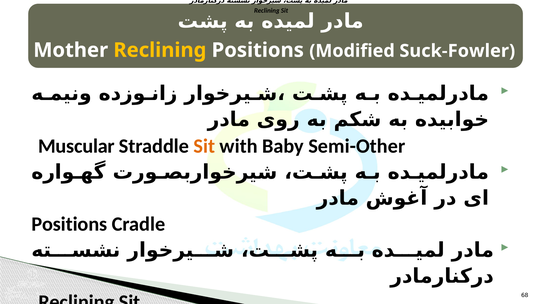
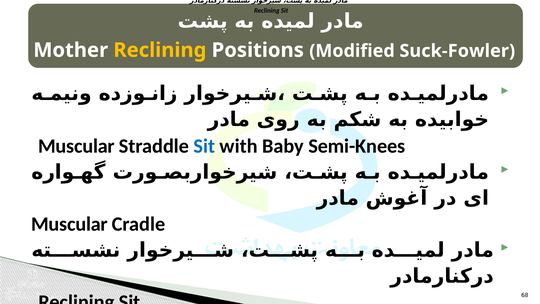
Sit at (204, 146) colour: orange -> blue
Semi-Other: Semi-Other -> Semi-Knees
Positions at (69, 224): Positions -> Muscular
